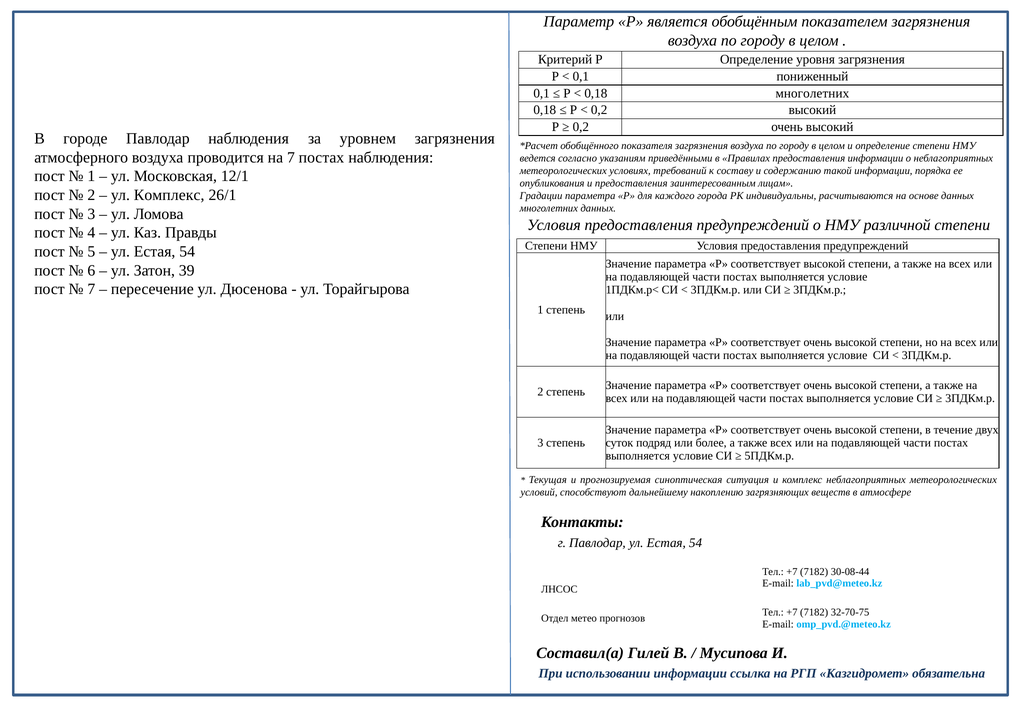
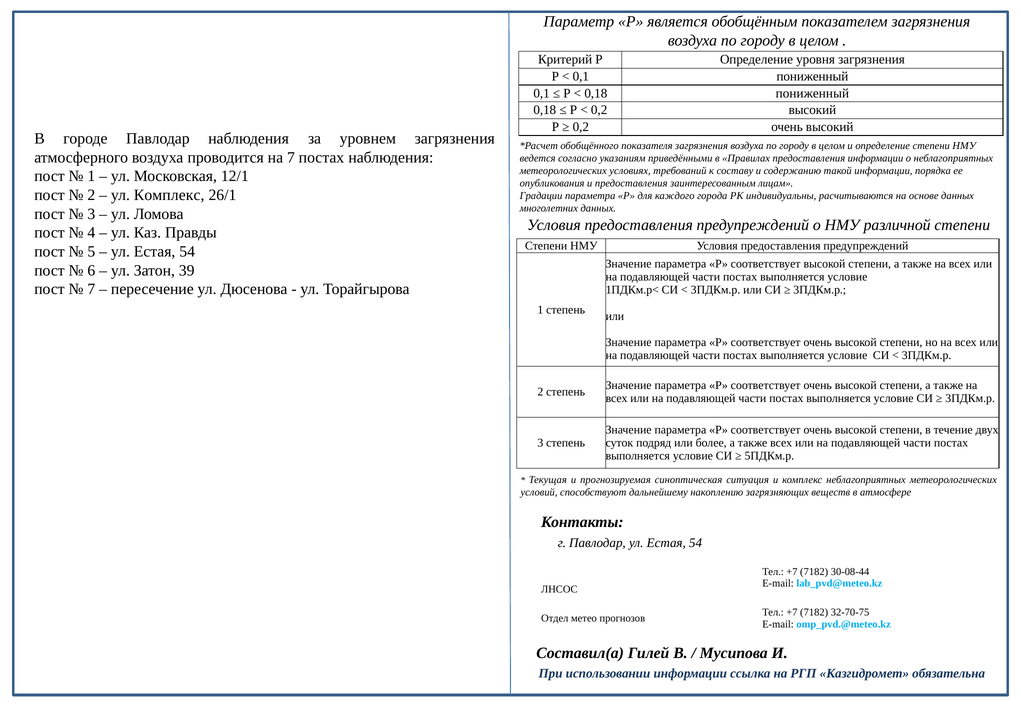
0,18 многолетних: многолетних -> пониженный
